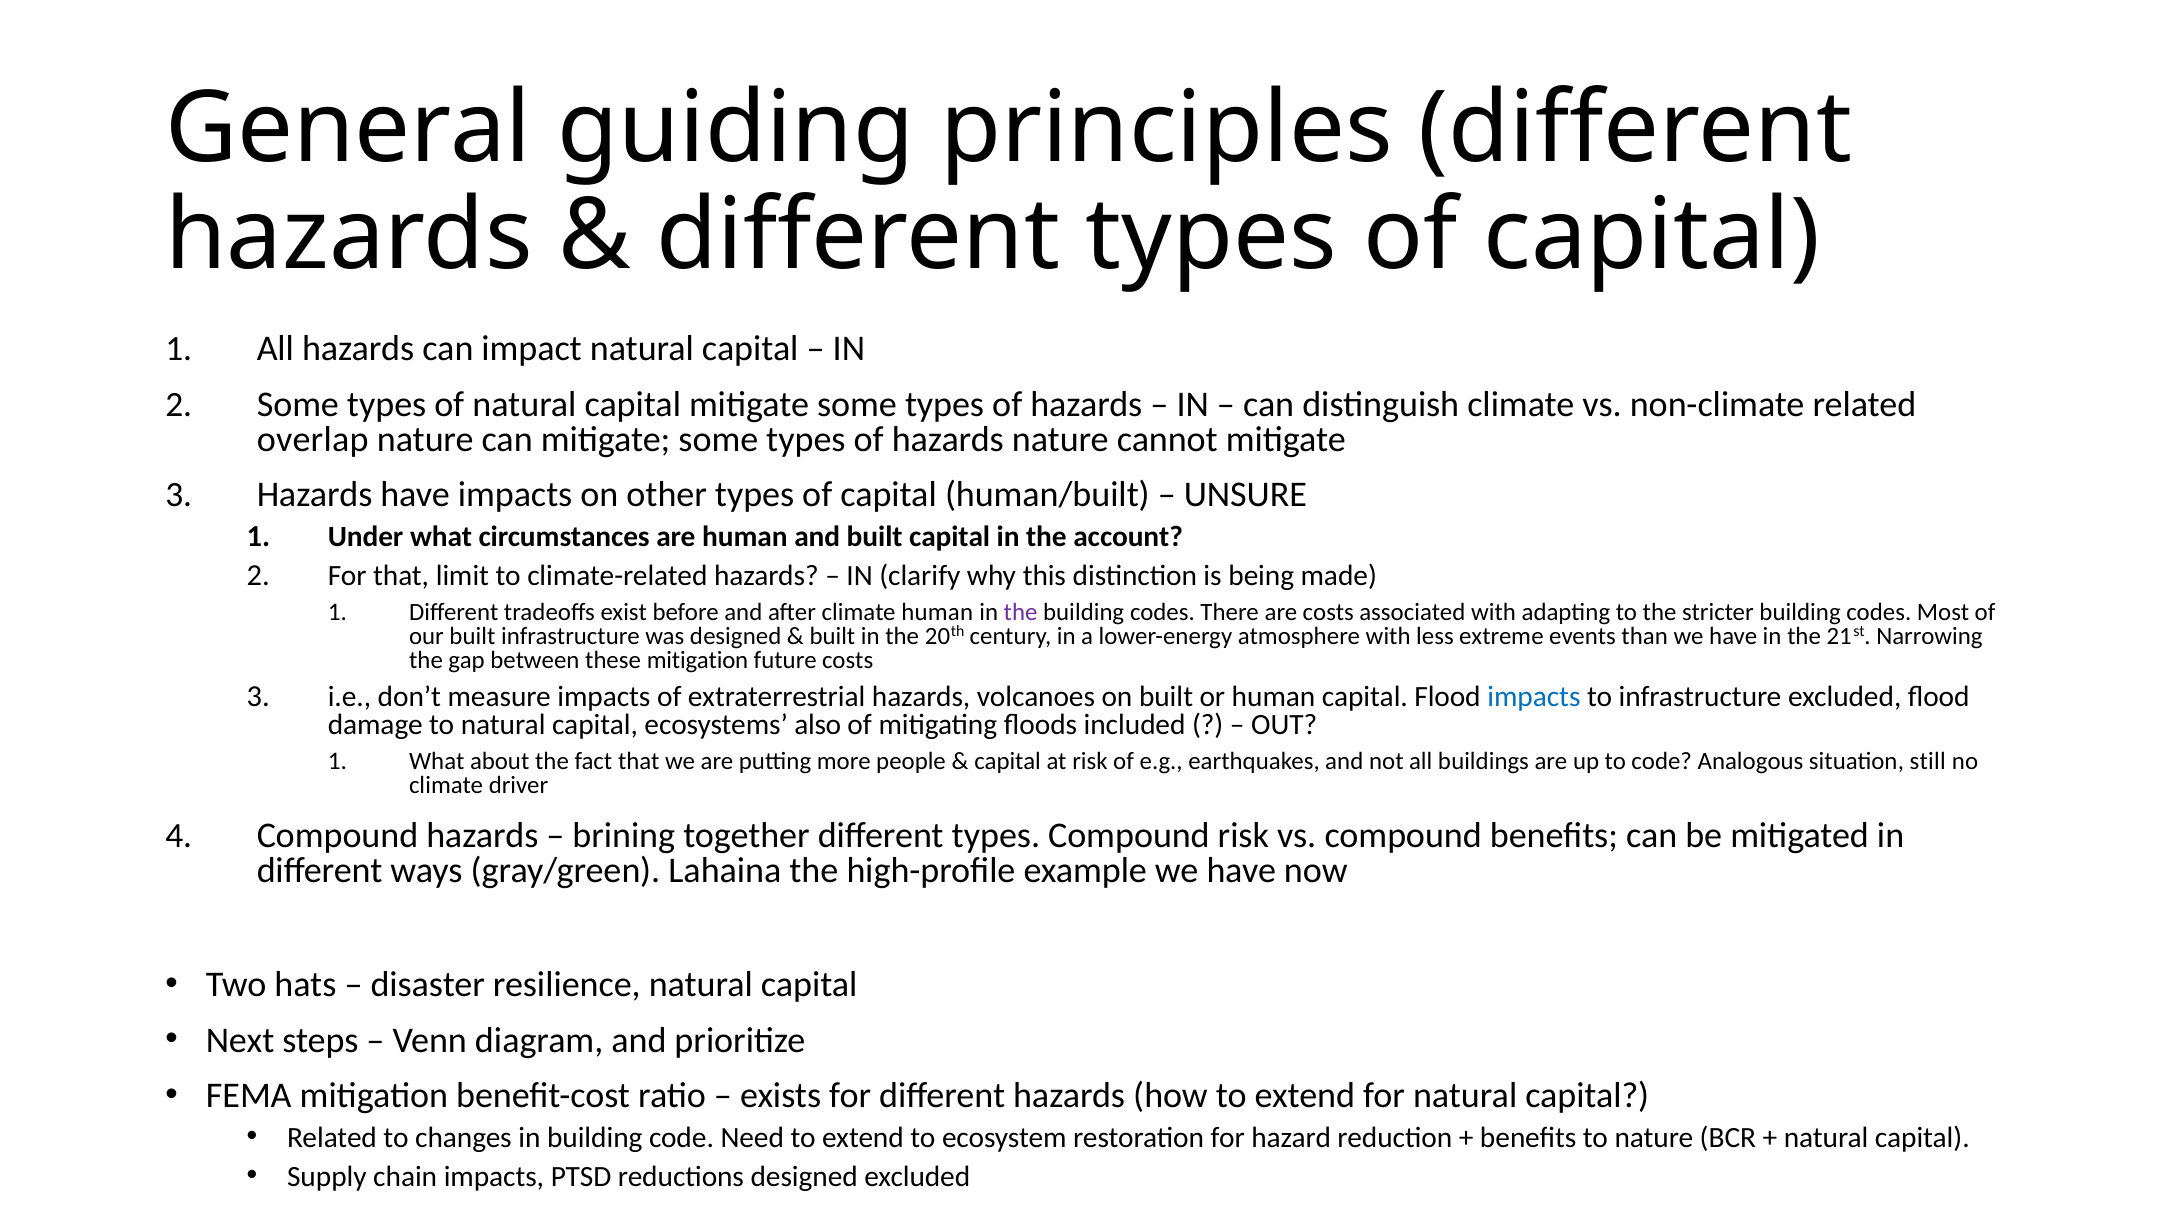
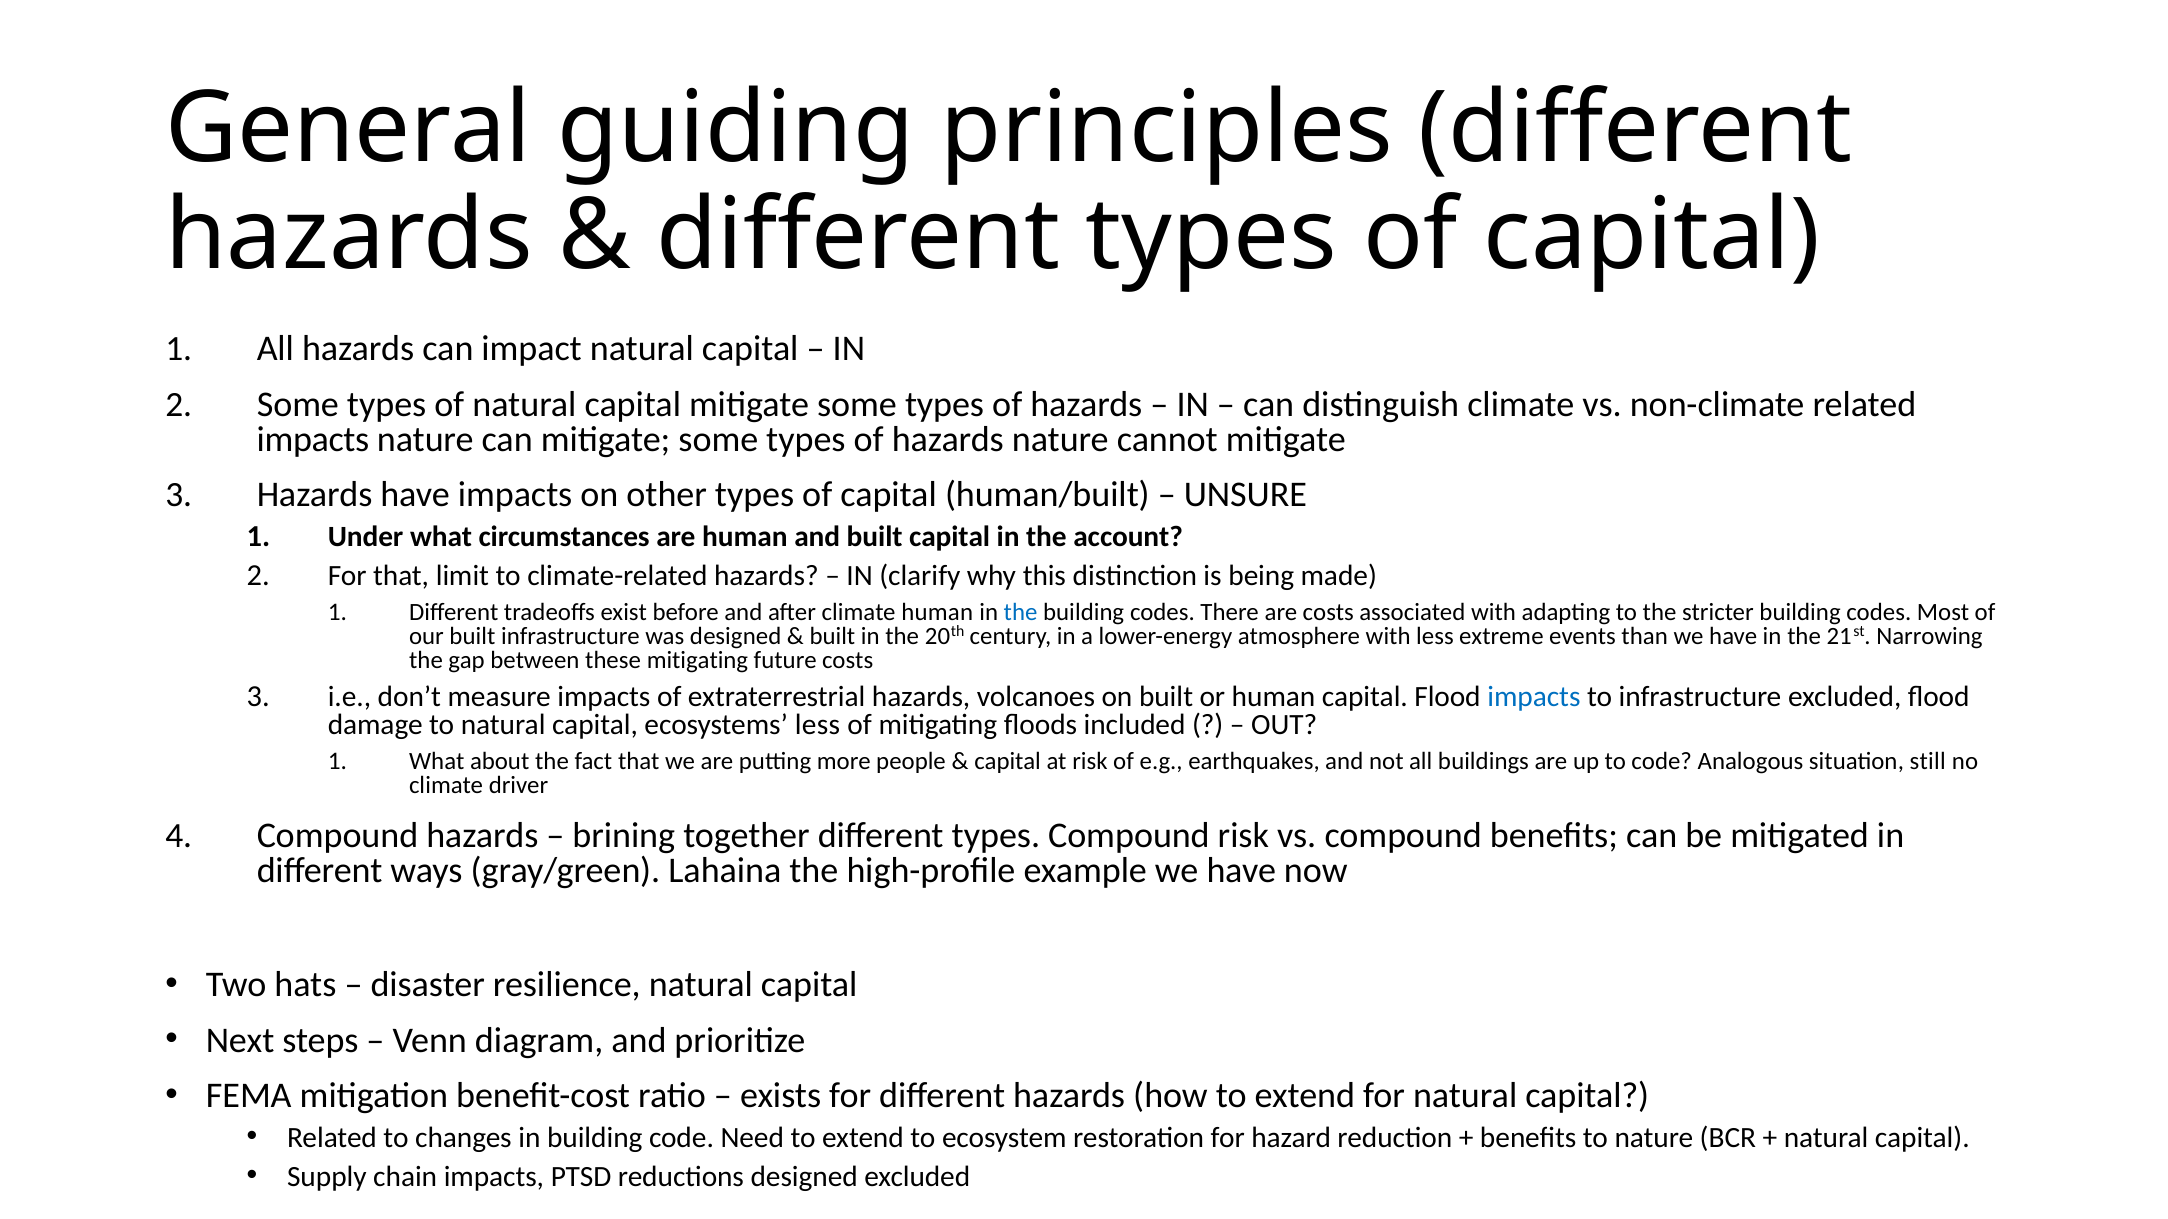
overlap at (313, 439): overlap -> impacts
the at (1021, 612) colour: purple -> blue
these mitigation: mitigation -> mitigating
ecosystems also: also -> less
